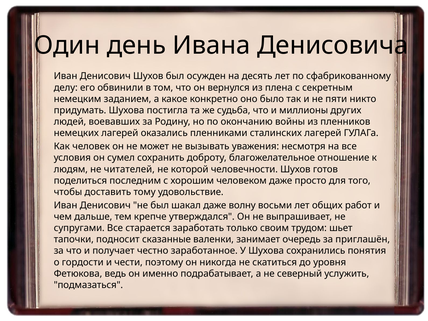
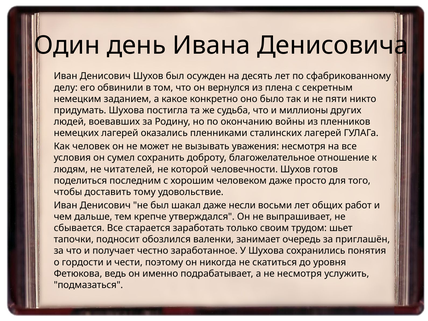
волну: волну -> несли
супругами: супругами -> сбывается
сказанные: сказанные -> обозлился
не северный: северный -> несмотря
